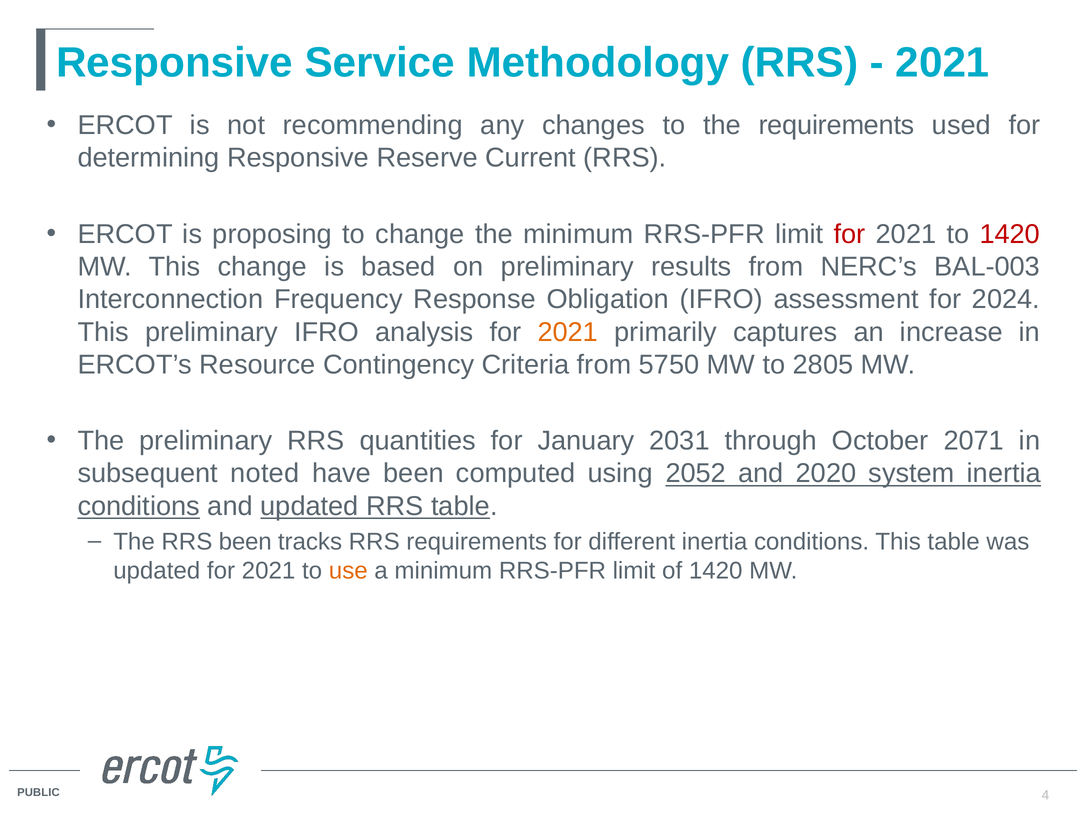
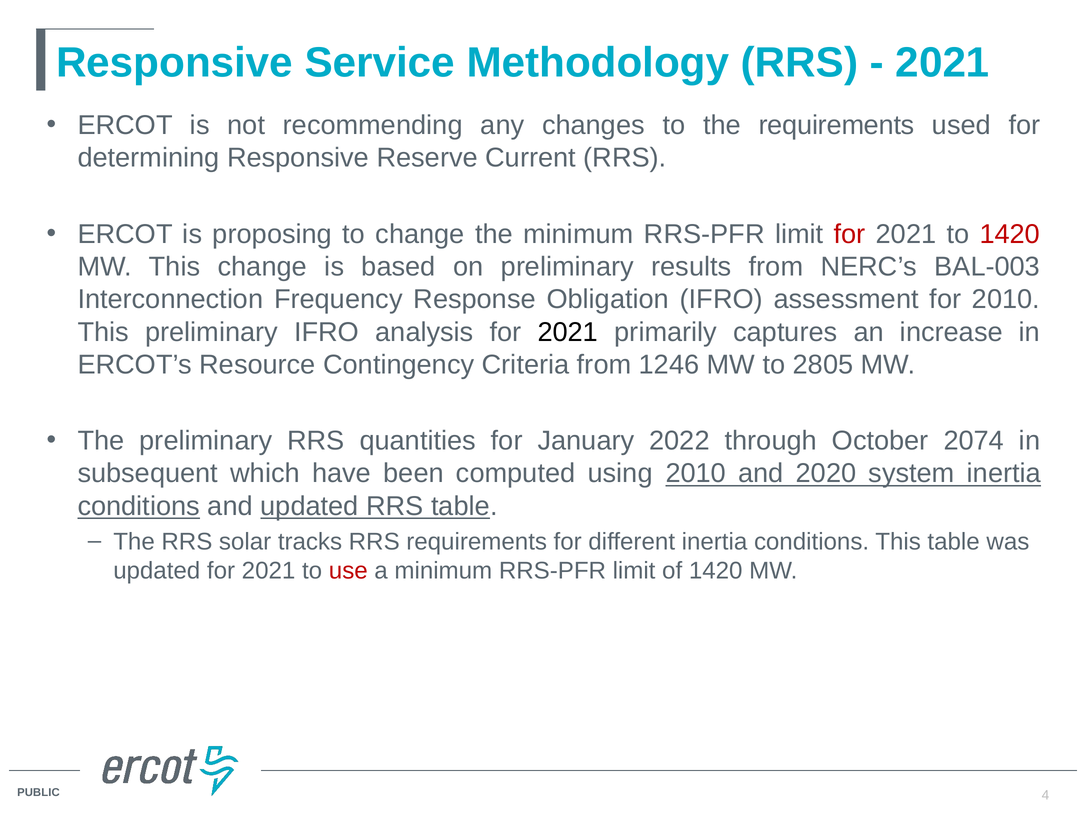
for 2024: 2024 -> 2010
2021 at (568, 332) colour: orange -> black
5750: 5750 -> 1246
2031: 2031 -> 2022
2071: 2071 -> 2074
noted: noted -> which
using 2052: 2052 -> 2010
RRS been: been -> solar
use colour: orange -> red
